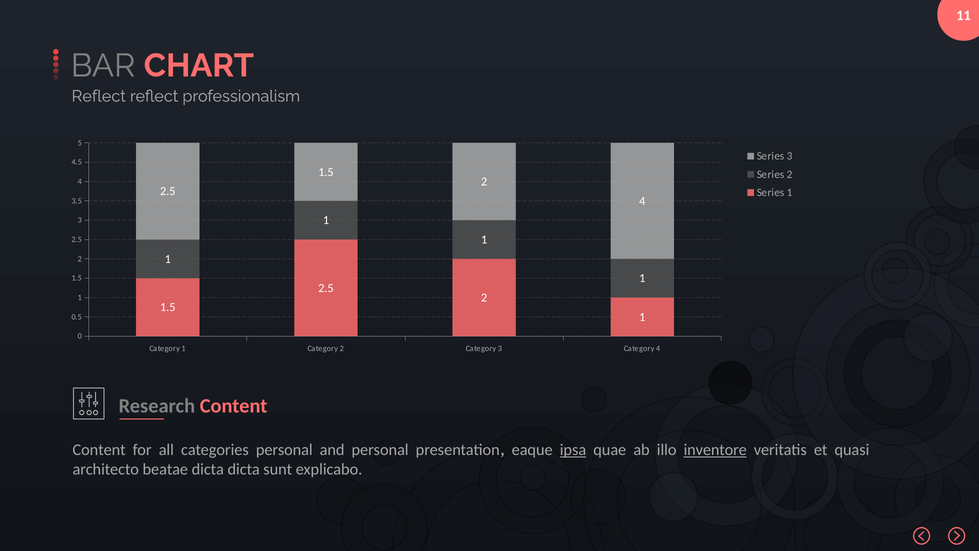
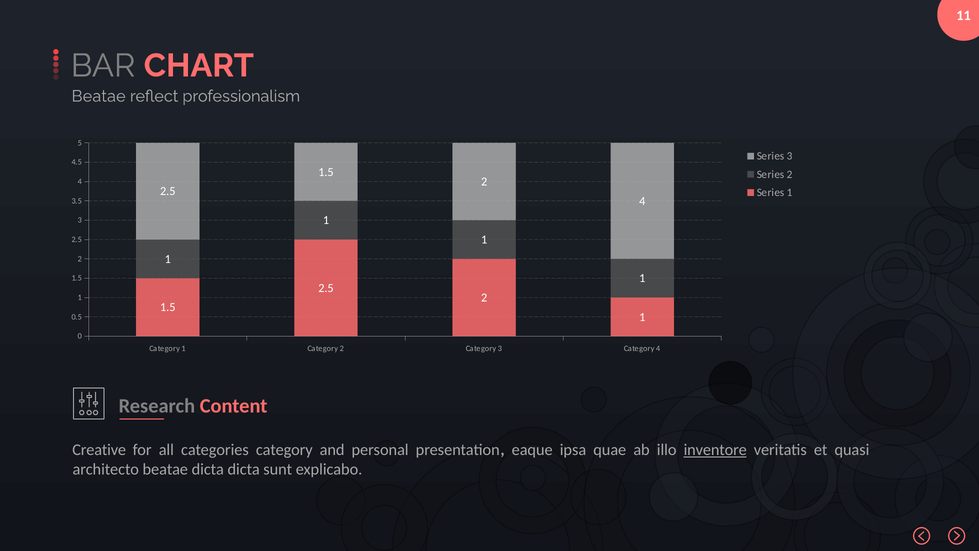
Reflect at (99, 96): Reflect -> Beatae
Content at (99, 450): Content -> Creative
categories personal: personal -> category
ipsa underline: present -> none
